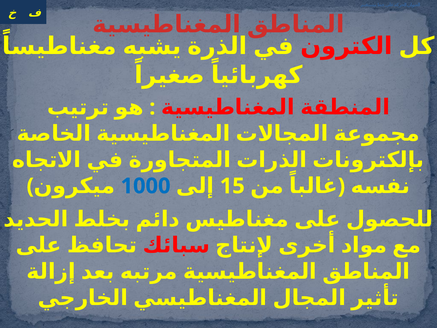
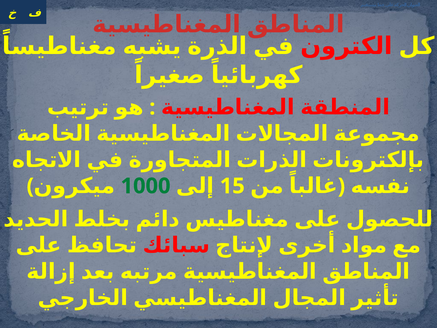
1000 colour: blue -> green
